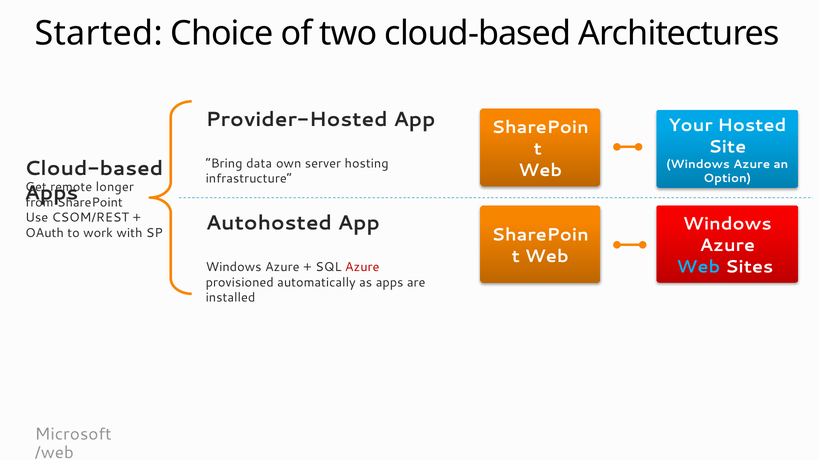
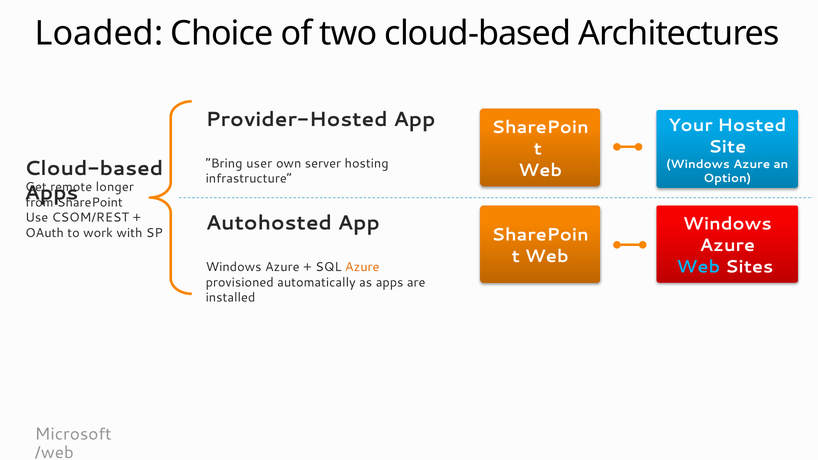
Started: Started -> Loaded
data: data -> user
Azure at (362, 267) colour: red -> orange
